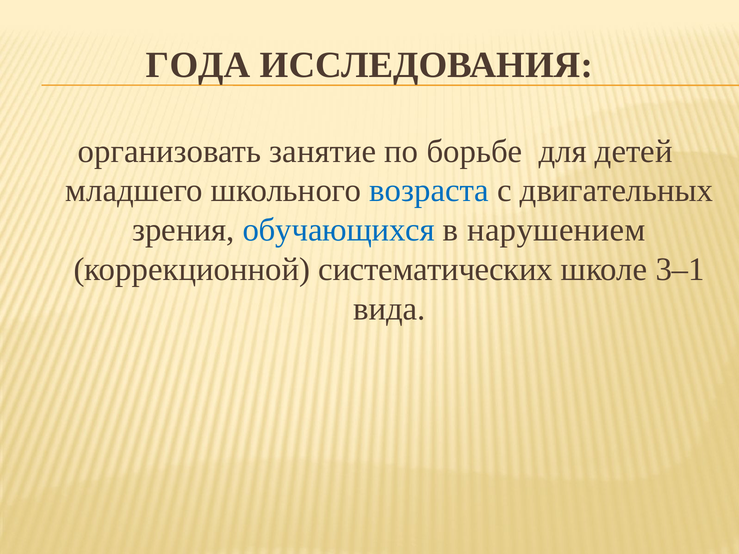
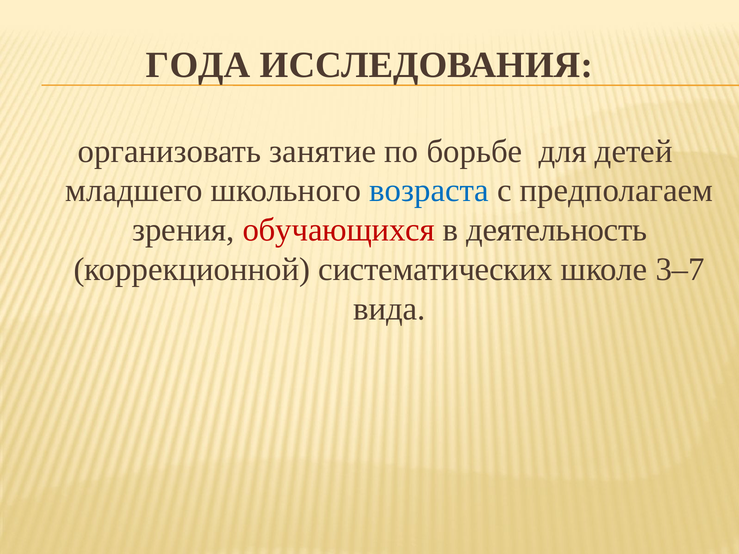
двигательных: двигательных -> предполагаем
обучающихся colour: blue -> red
нарушением: нарушением -> деятельность
3–1: 3–1 -> 3–7
